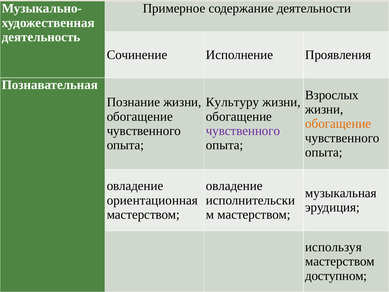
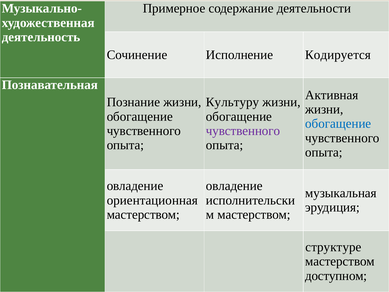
Проявления: Проявления -> Кодируется
Взрослых: Взрослых -> Активная
обогащение at (338, 124) colour: orange -> blue
используя: используя -> структуре
